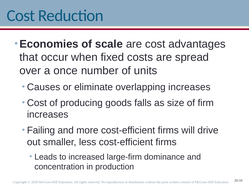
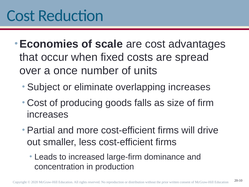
Causes: Causes -> Subject
Failing: Failing -> Partial
